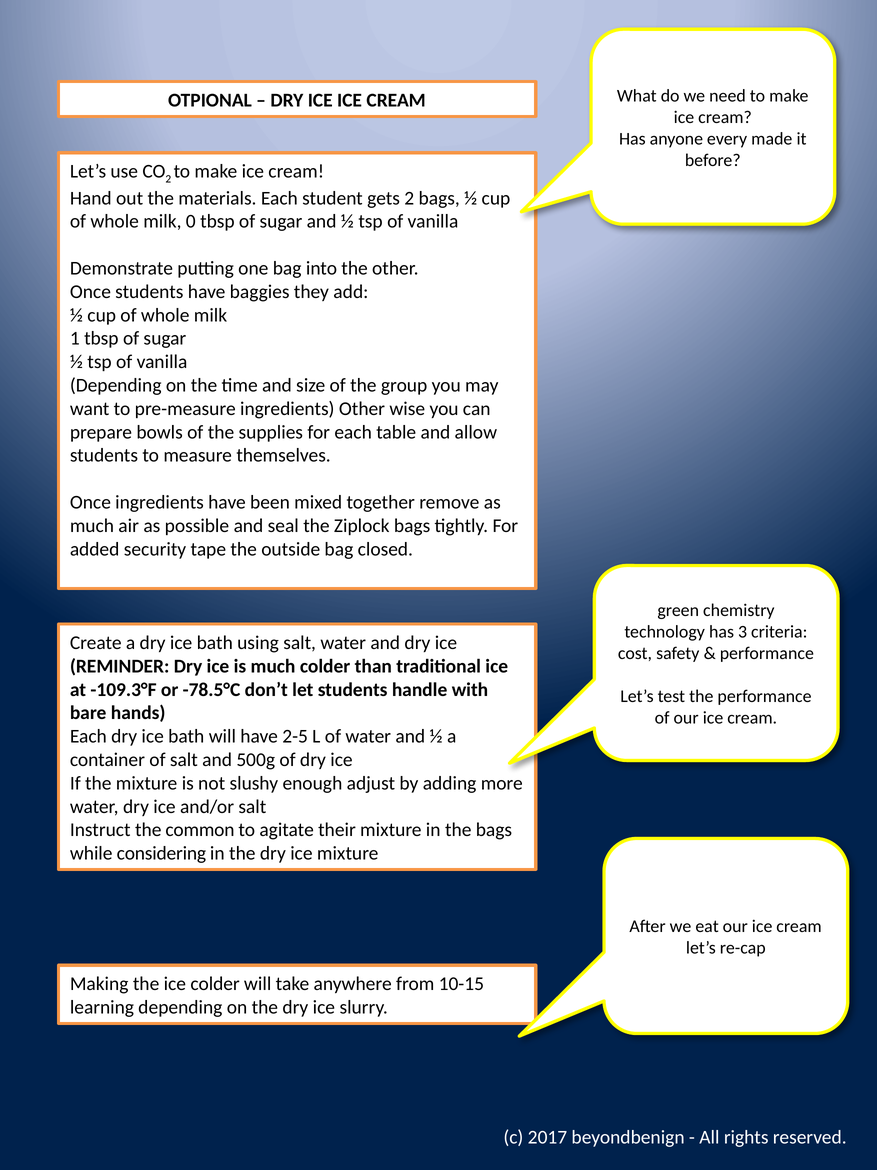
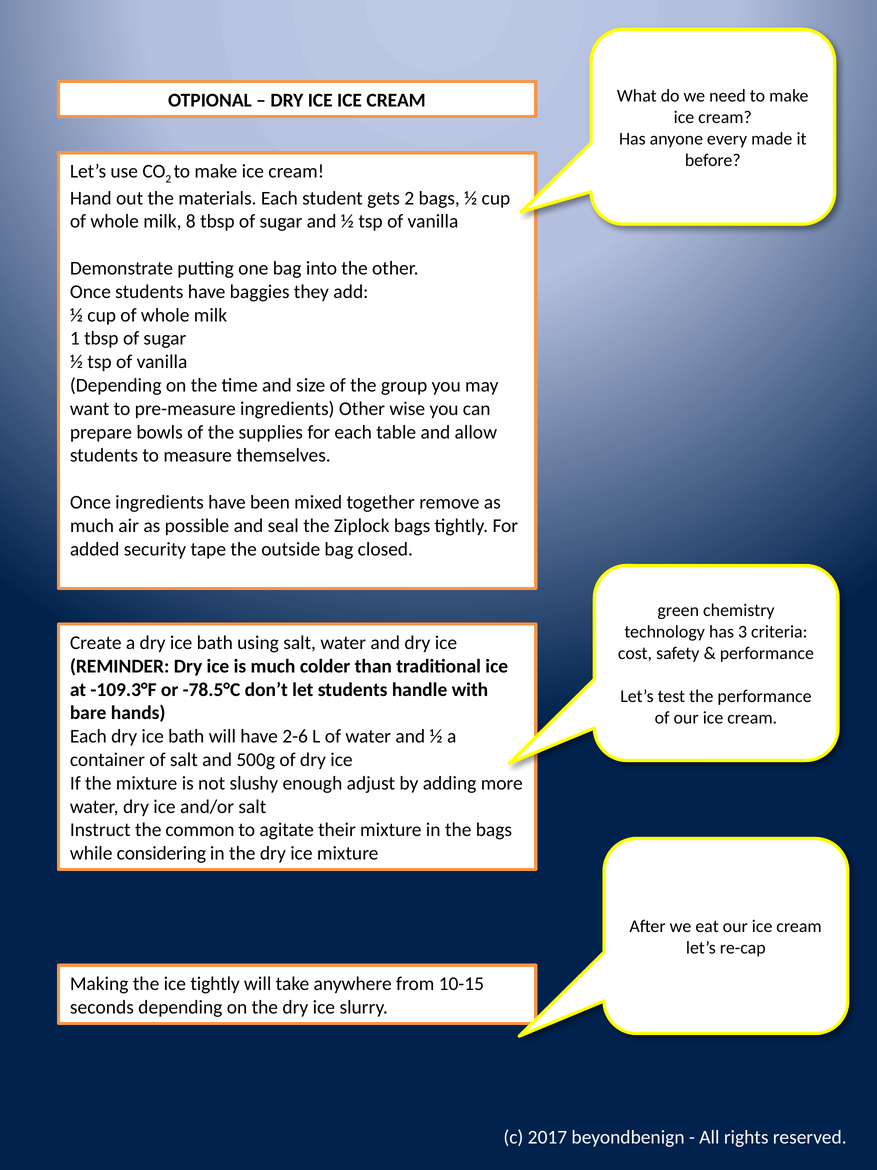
0: 0 -> 8
2-5: 2-5 -> 2-6
ice colder: colder -> tightly
learning: learning -> seconds
